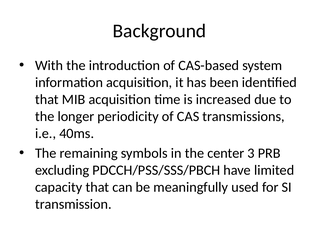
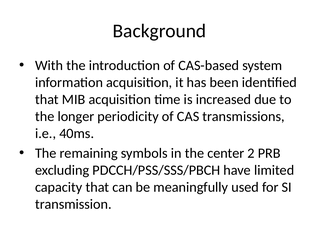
3: 3 -> 2
